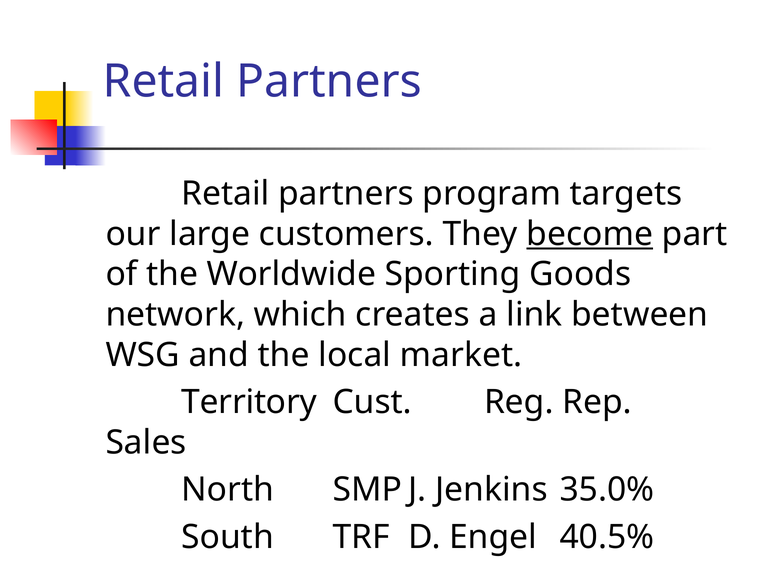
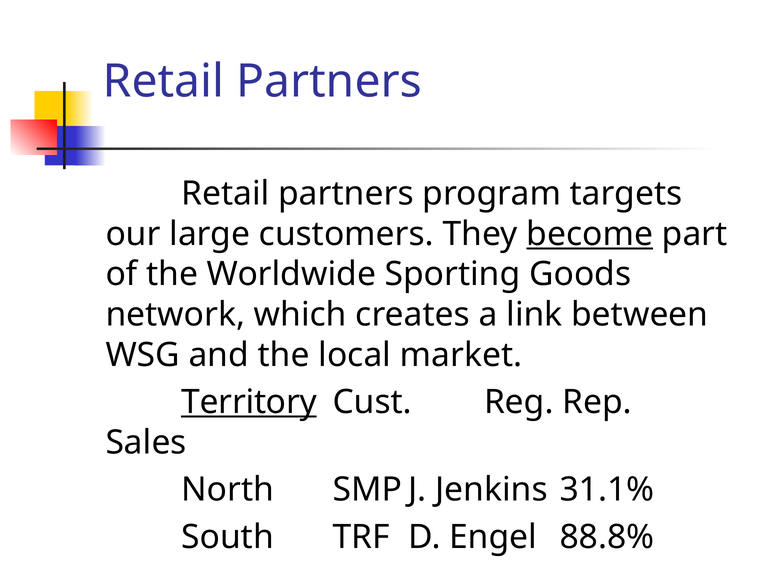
Territory underline: none -> present
35.0%: 35.0% -> 31.1%
40.5%: 40.5% -> 88.8%
